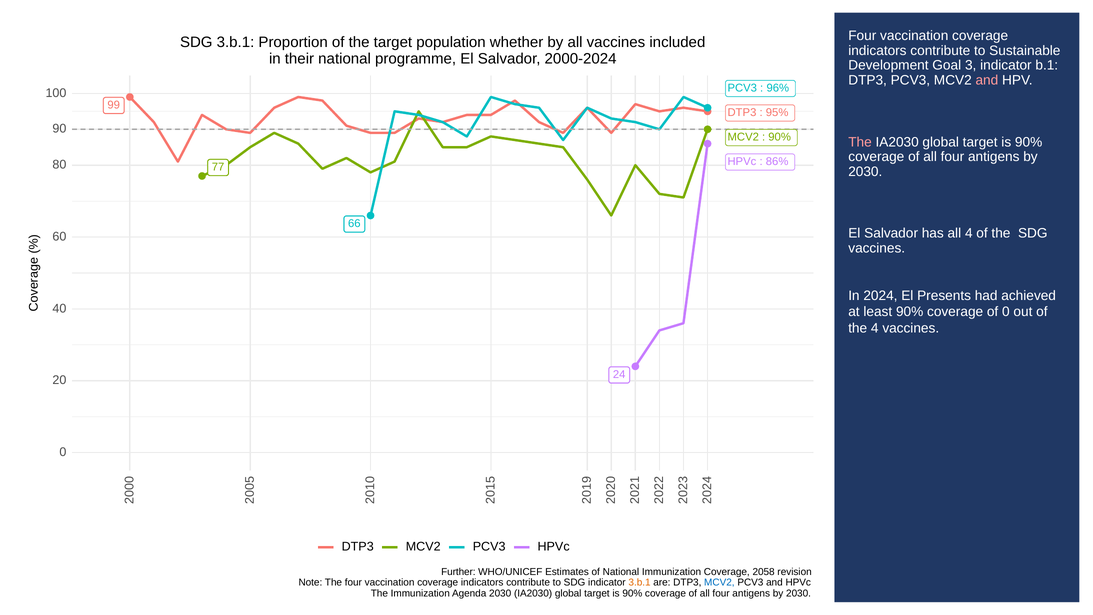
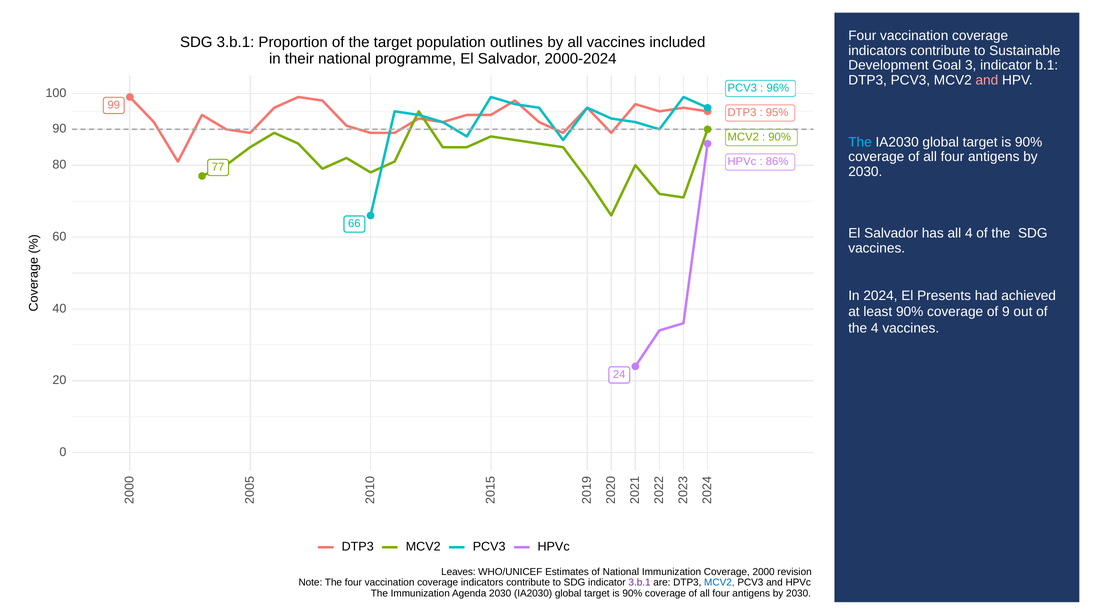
whether: whether -> outlines
The at (860, 142) colour: pink -> light blue
of 0: 0 -> 9
Further: Further -> Leaves
2058: 2058 -> 2000
3.b.1 at (640, 582) colour: orange -> purple
